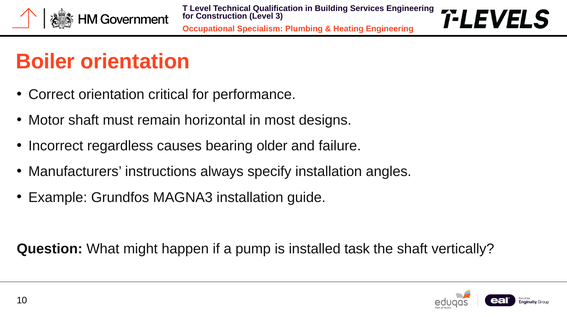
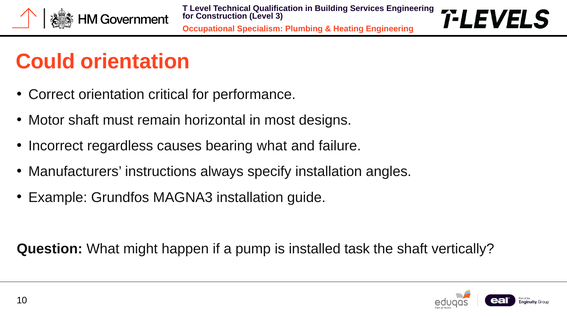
Boiler: Boiler -> Could
bearing older: older -> what
